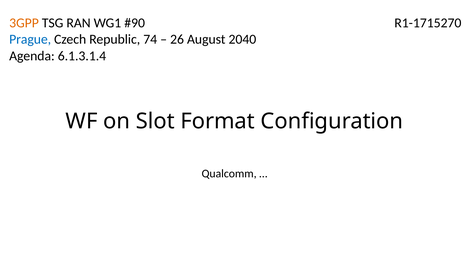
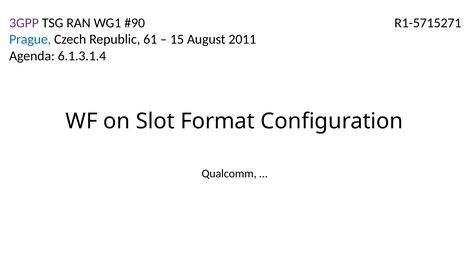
3GPP colour: orange -> purple
R1-1715270: R1-1715270 -> R1-5715271
74: 74 -> 61
26: 26 -> 15
2040: 2040 -> 2011
